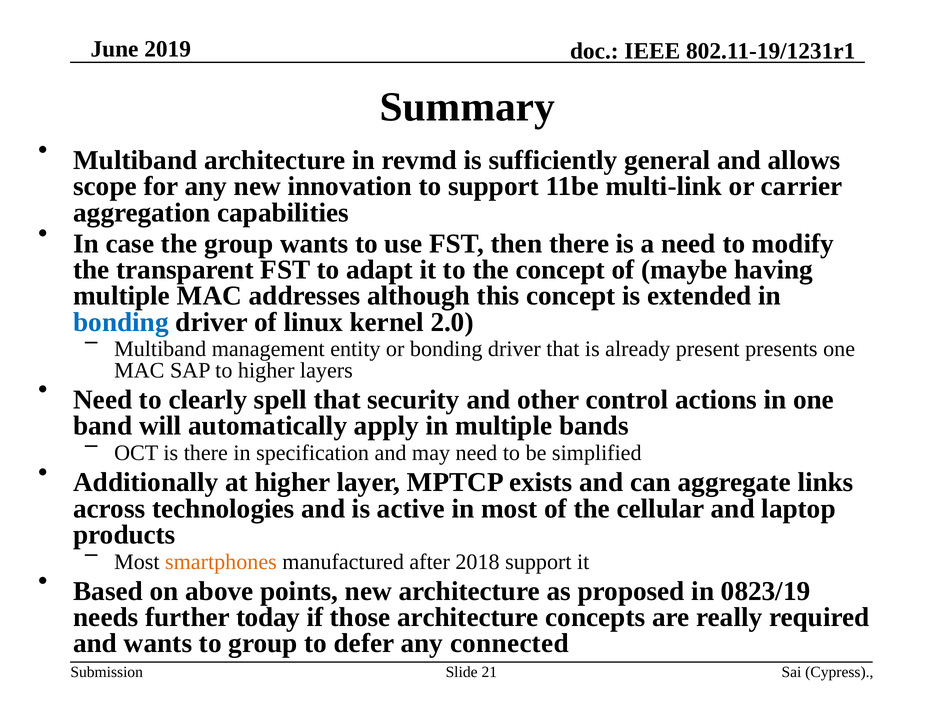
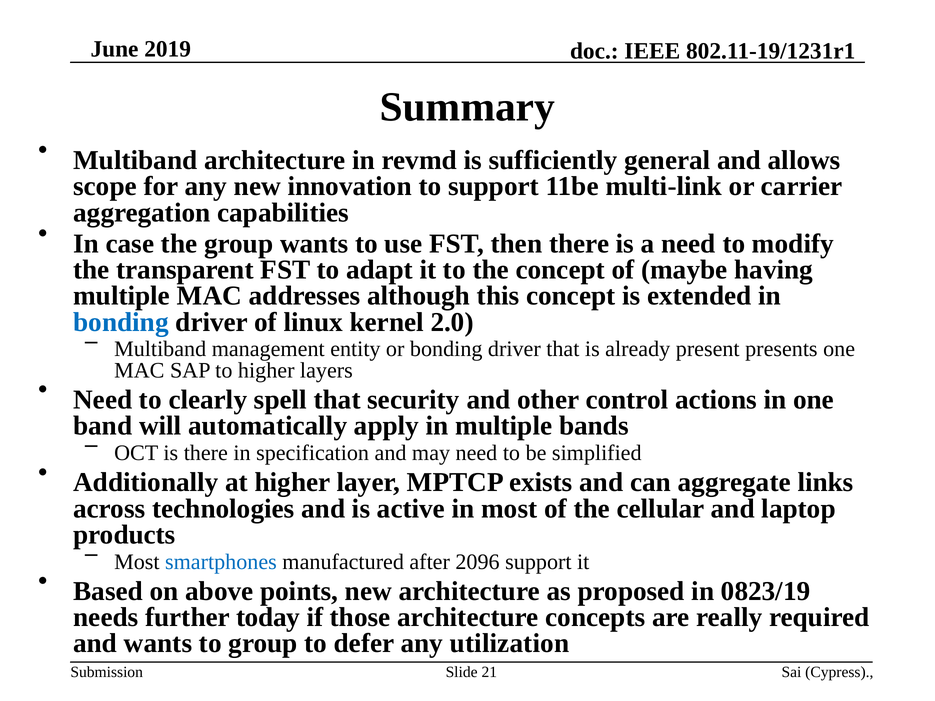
smartphones colour: orange -> blue
2018: 2018 -> 2096
connected: connected -> utilization
